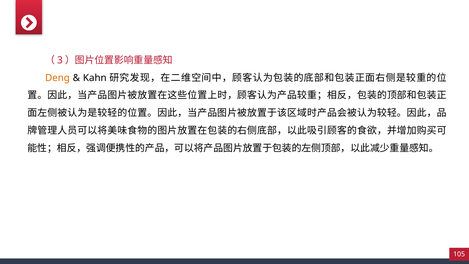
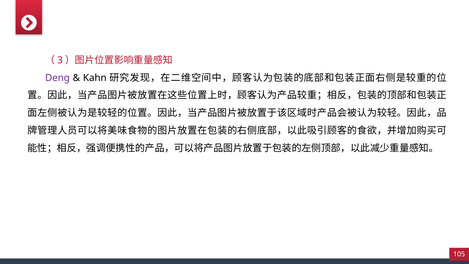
Deng colour: orange -> purple
